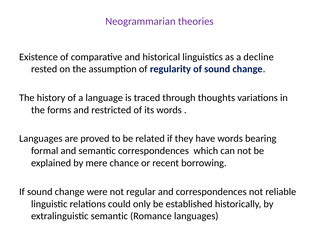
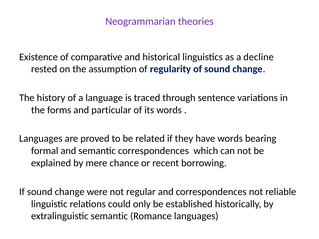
thoughts: thoughts -> sentence
restricted: restricted -> particular
